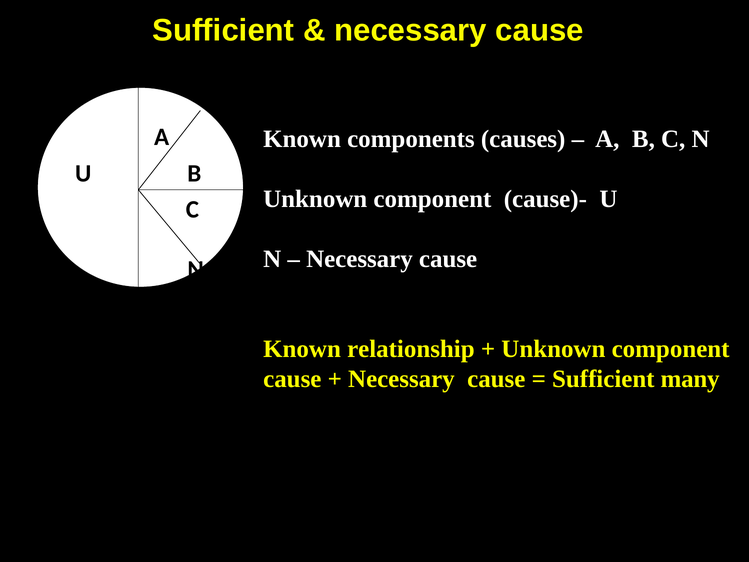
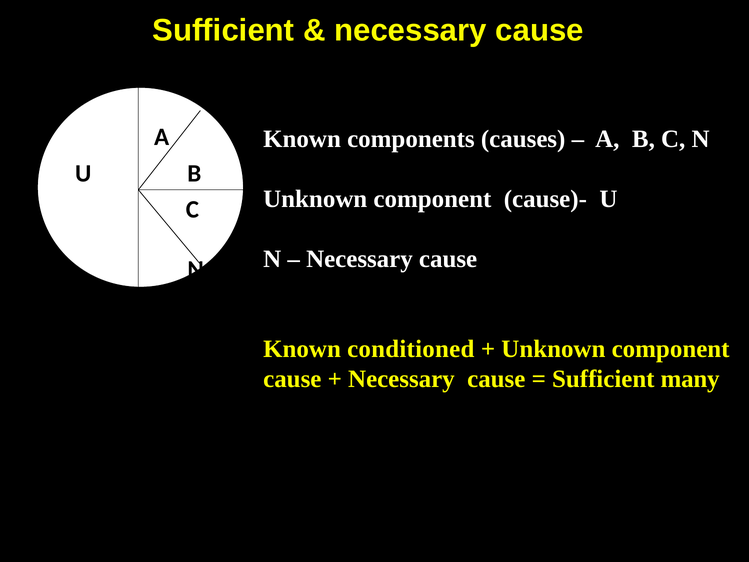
relationship: relationship -> conditioned
